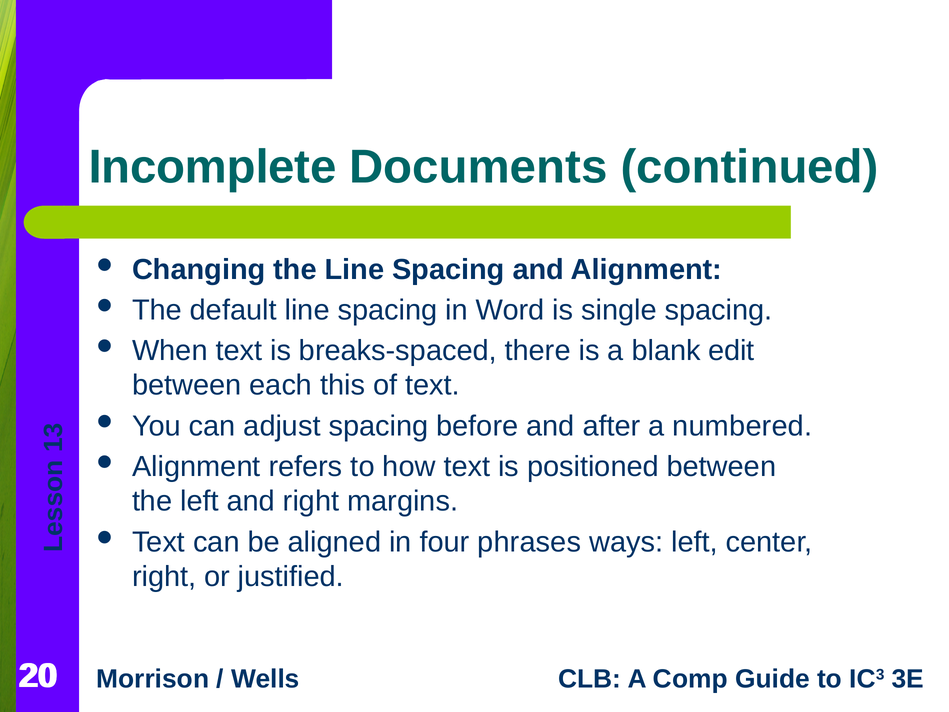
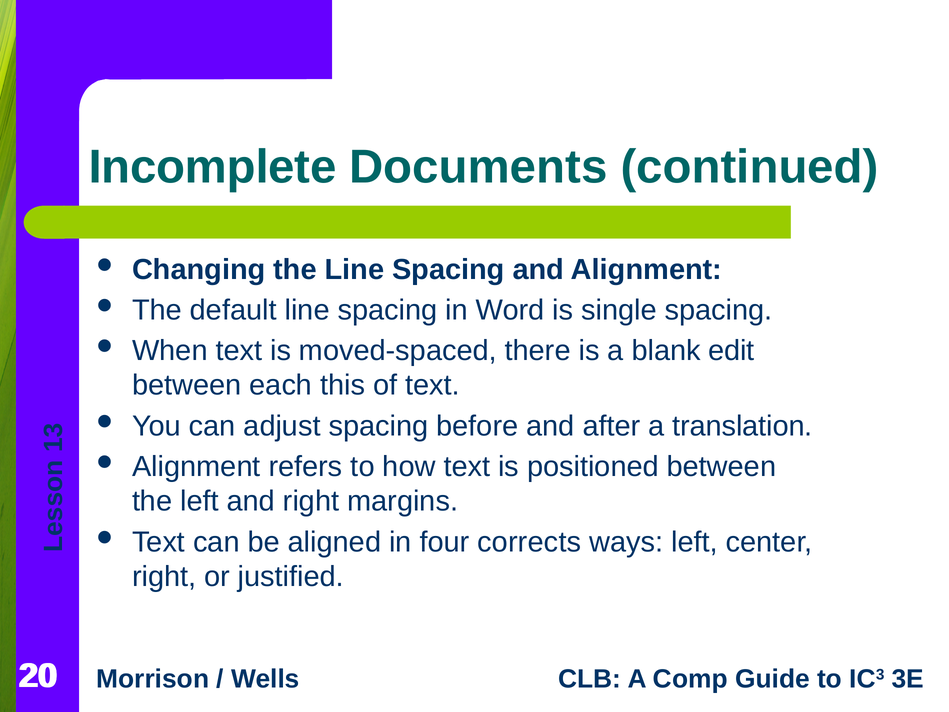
breaks-spaced: breaks-spaced -> moved-spaced
numbered: numbered -> translation
phrases: phrases -> corrects
